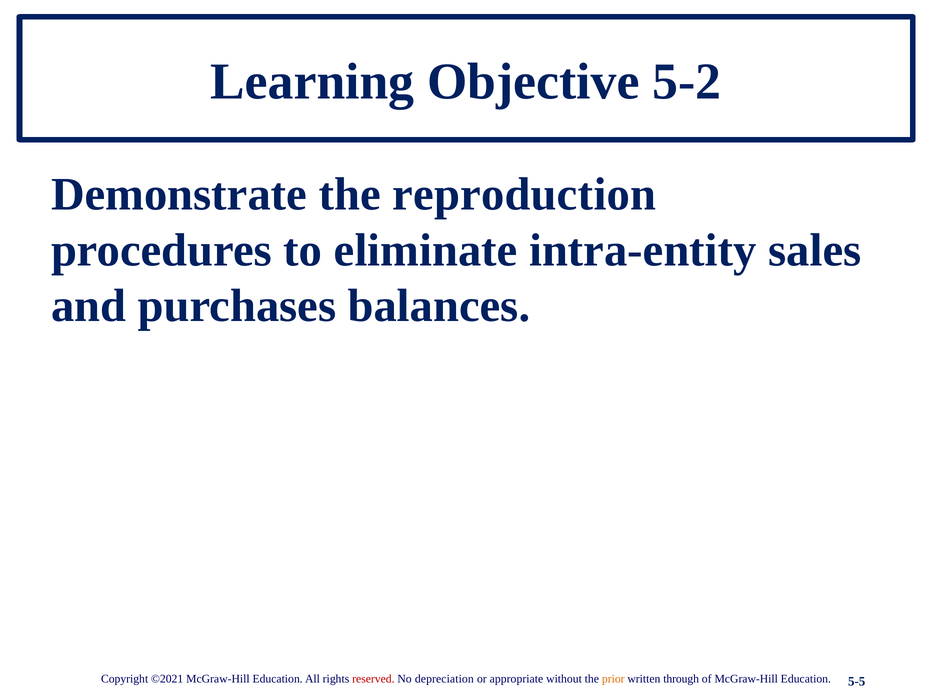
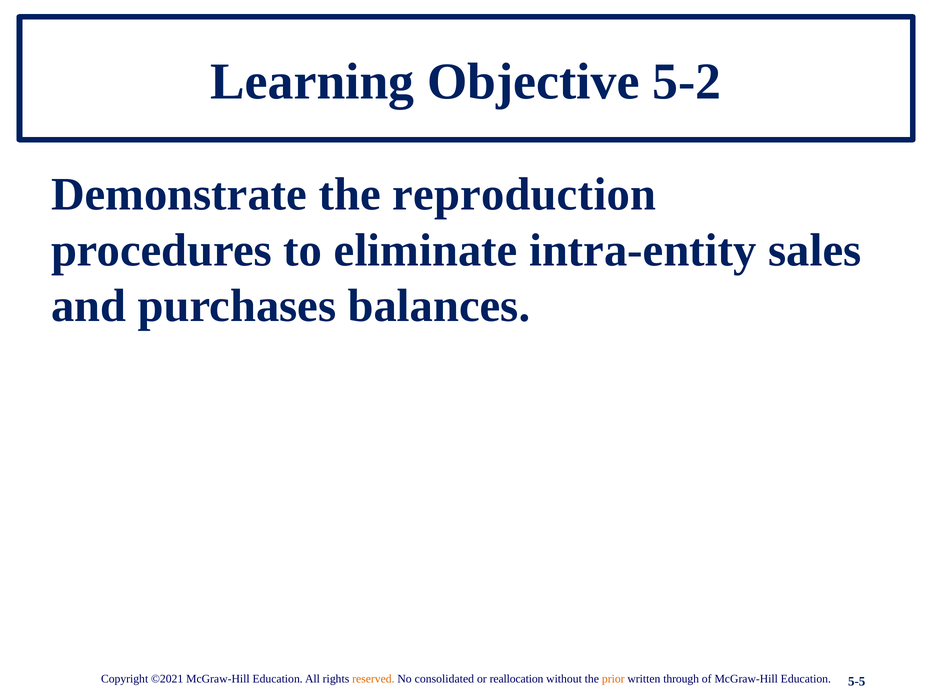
reserved colour: red -> orange
depreciation: depreciation -> consolidated
appropriate: appropriate -> reallocation
